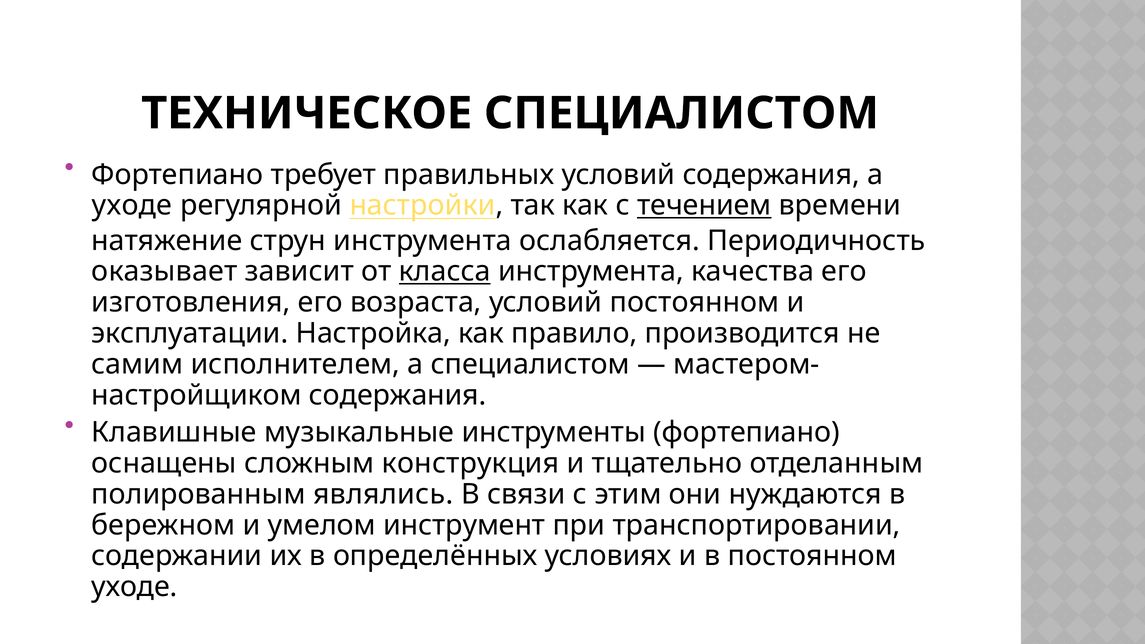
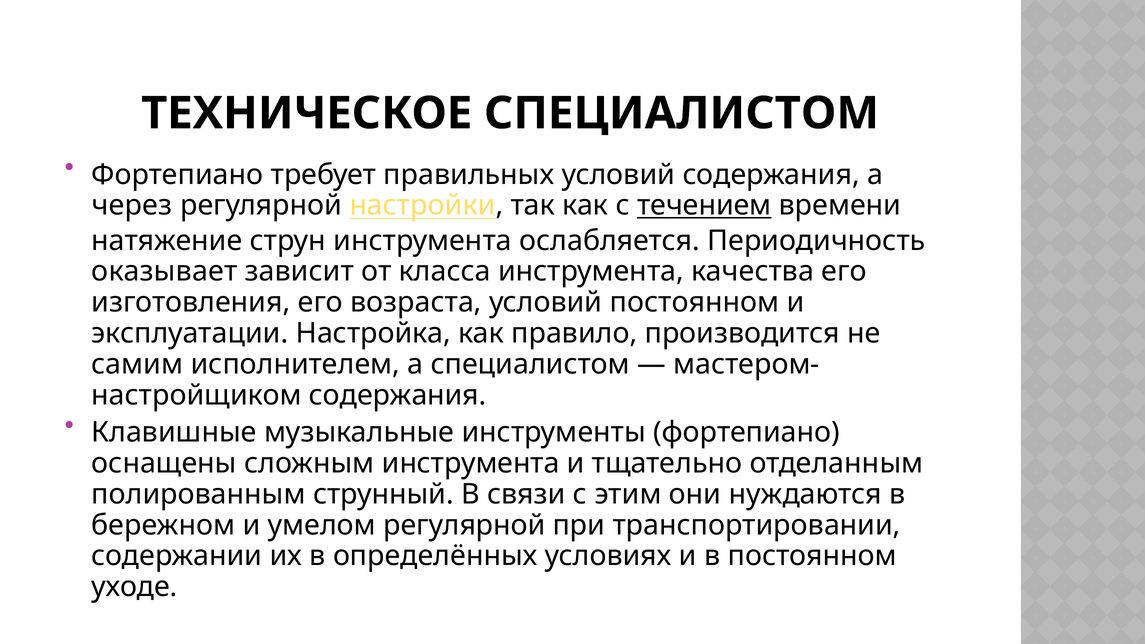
уходе at (132, 205): уходе -> через
класса underline: present -> none
сложным конструкция: конструкция -> инструмента
являлись: являлись -> струнный
умелом инструмент: инструмент -> регулярной
